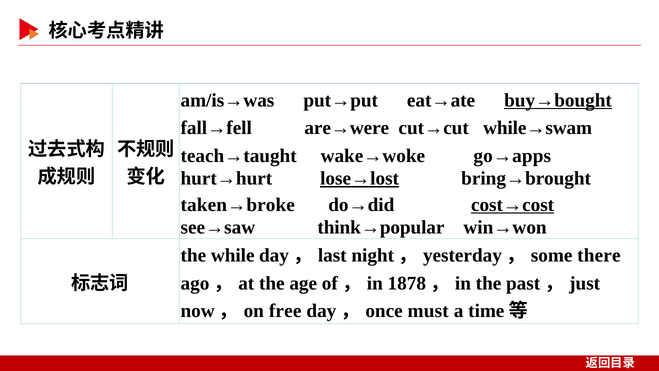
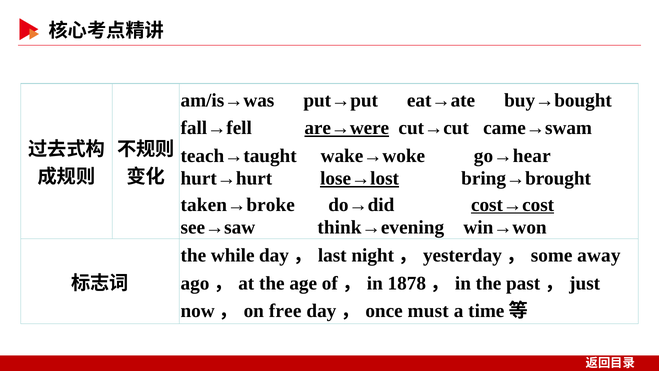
buy→bought underline: present -> none
are→were underline: none -> present
while→swam: while→swam -> came→swam
go→apps: go→apps -> go→hear
think→popular: think→popular -> think→evening
there: there -> away
